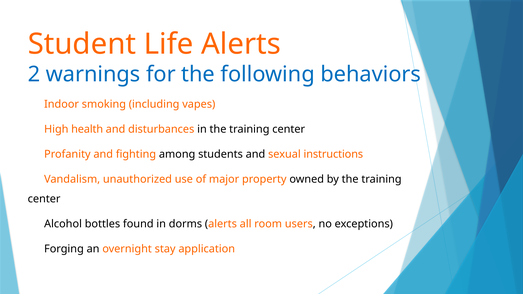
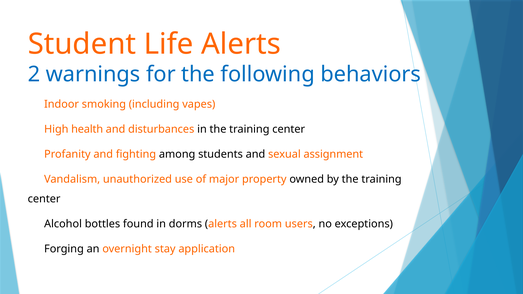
instructions: instructions -> assignment
